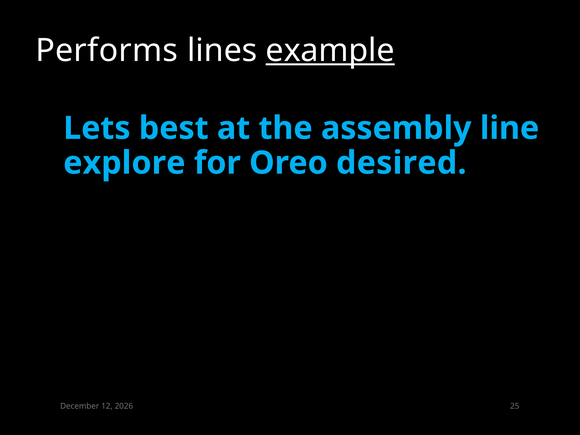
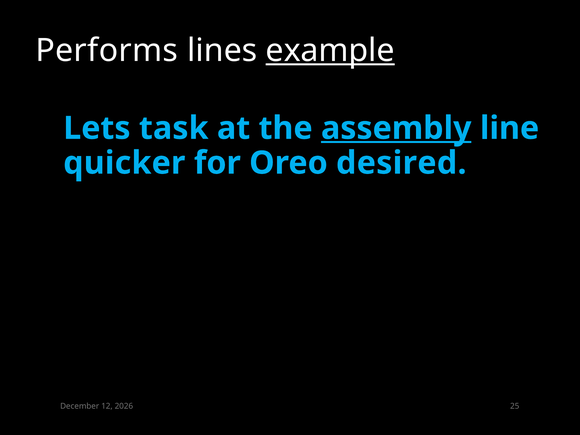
best: best -> task
assembly underline: none -> present
explore: explore -> quicker
